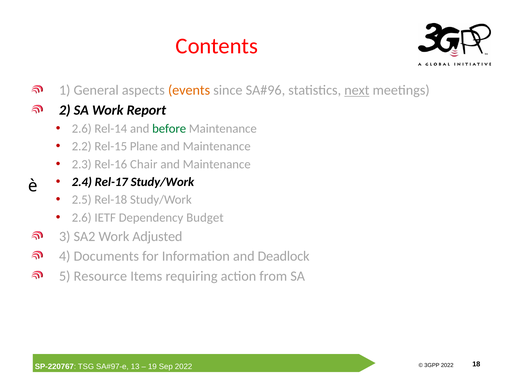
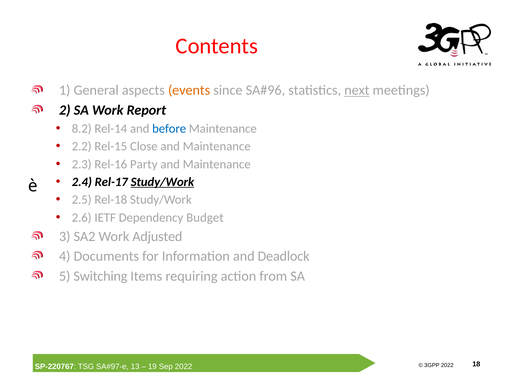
2.6 at (82, 129): 2.6 -> 8.2
before colour: green -> blue
Plane: Plane -> Close
Chair: Chair -> Party
Study/Work at (162, 182) underline: none -> present
Resource: Resource -> Switching
